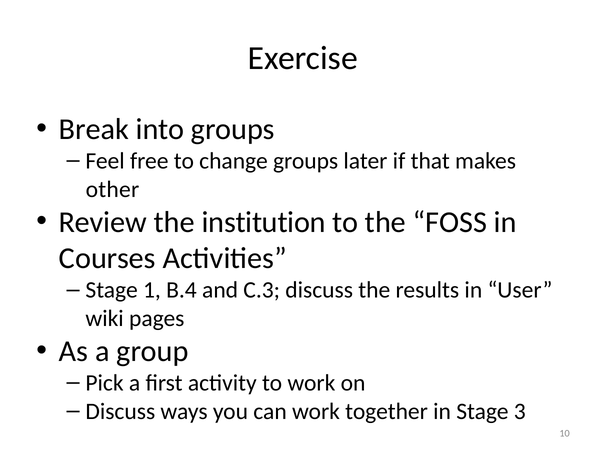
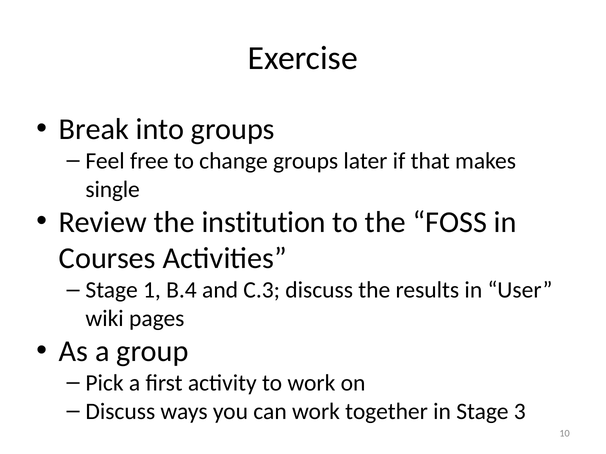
other: other -> single
